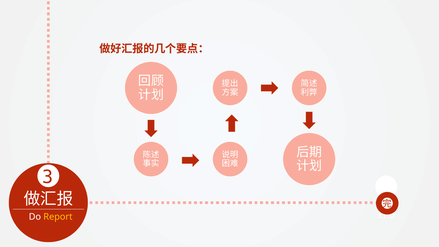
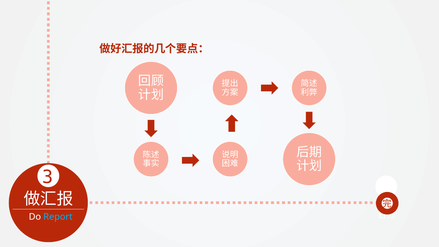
Report colour: yellow -> light blue
